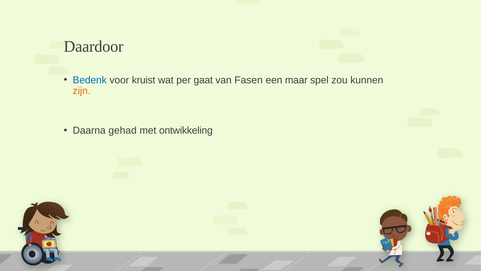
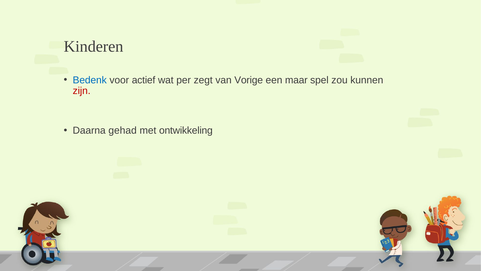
Daardoor: Daardoor -> Kinderen
kruist: kruist -> actief
gaat: gaat -> zegt
Fasen: Fasen -> Vorige
zijn colour: orange -> red
